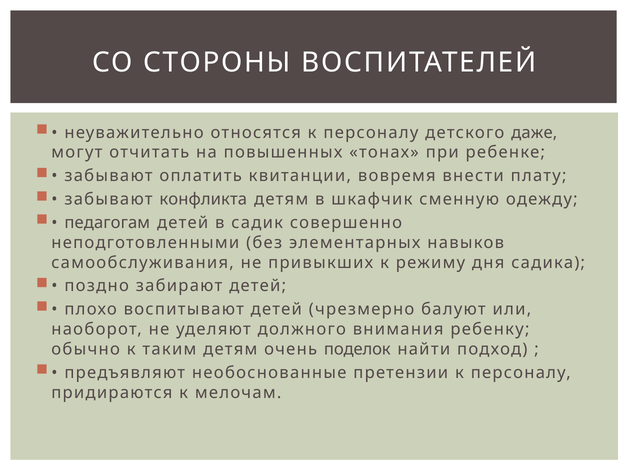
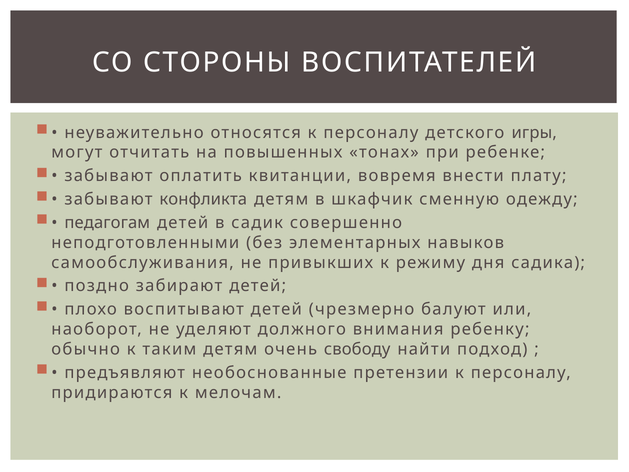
даже: даже -> игры
поделок: поделок -> свободу
